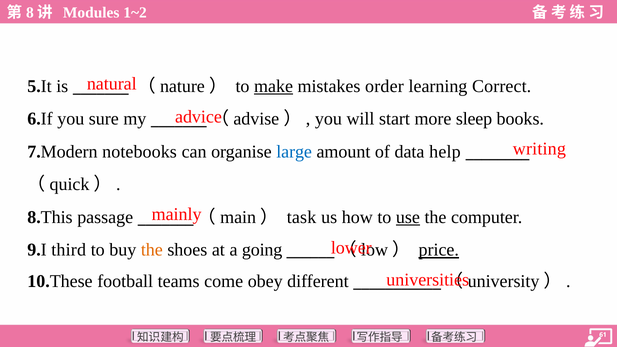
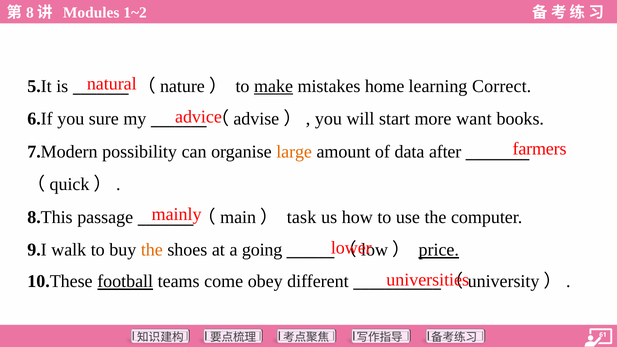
order: order -> home
sleep: sleep -> want
writing: writing -> farmers
notebooks: notebooks -> possibility
large colour: blue -> orange
help: help -> after
use underline: present -> none
third: third -> walk
football underline: none -> present
